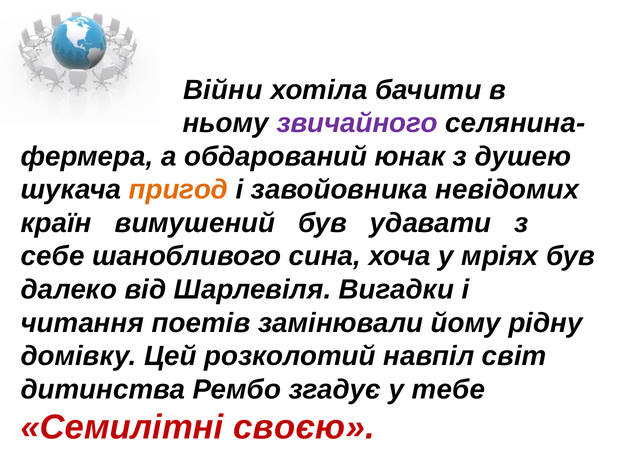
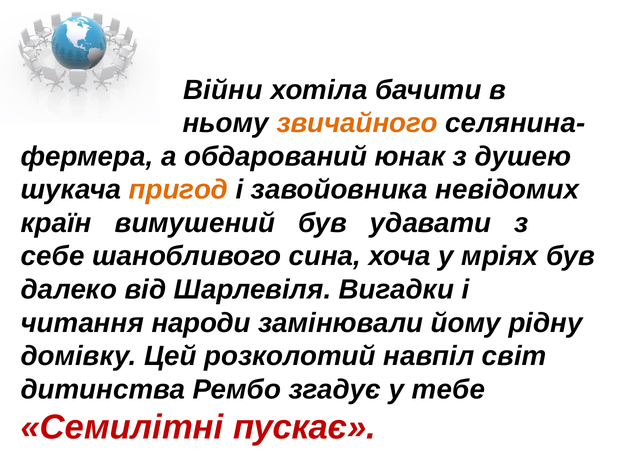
звичайного colour: purple -> orange
поетів: поетів -> народи
своєю: своєю -> пускає
